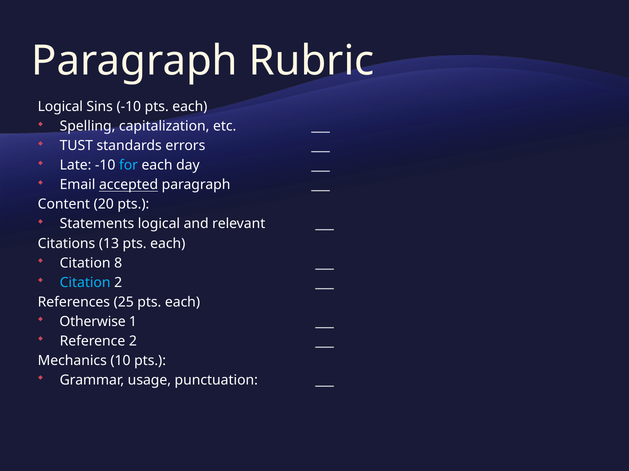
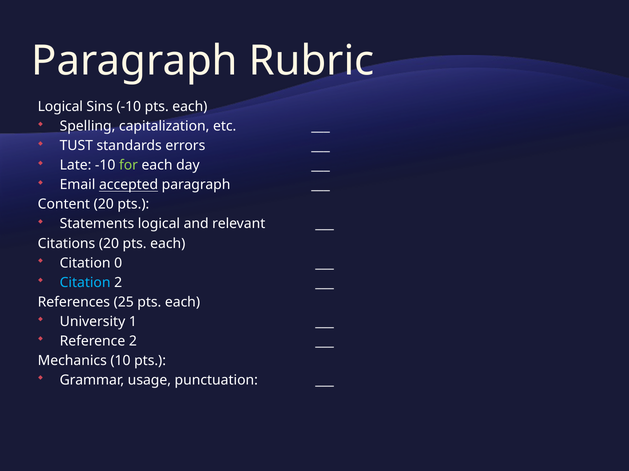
for colour: light blue -> light green
Citations 13: 13 -> 20
8: 8 -> 0
Otherwise: Otherwise -> University
